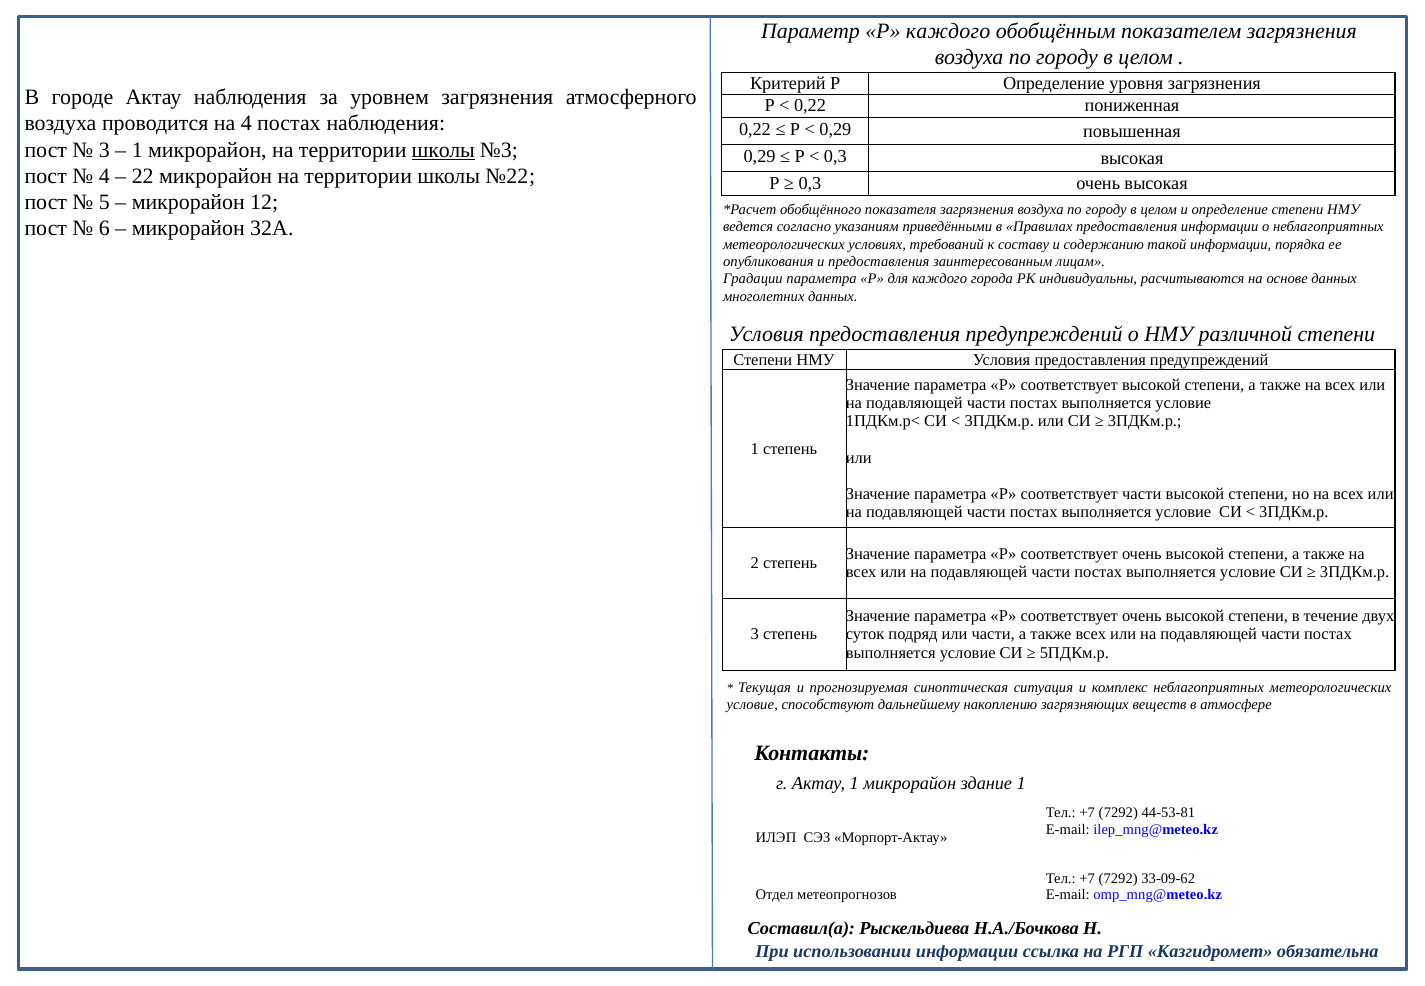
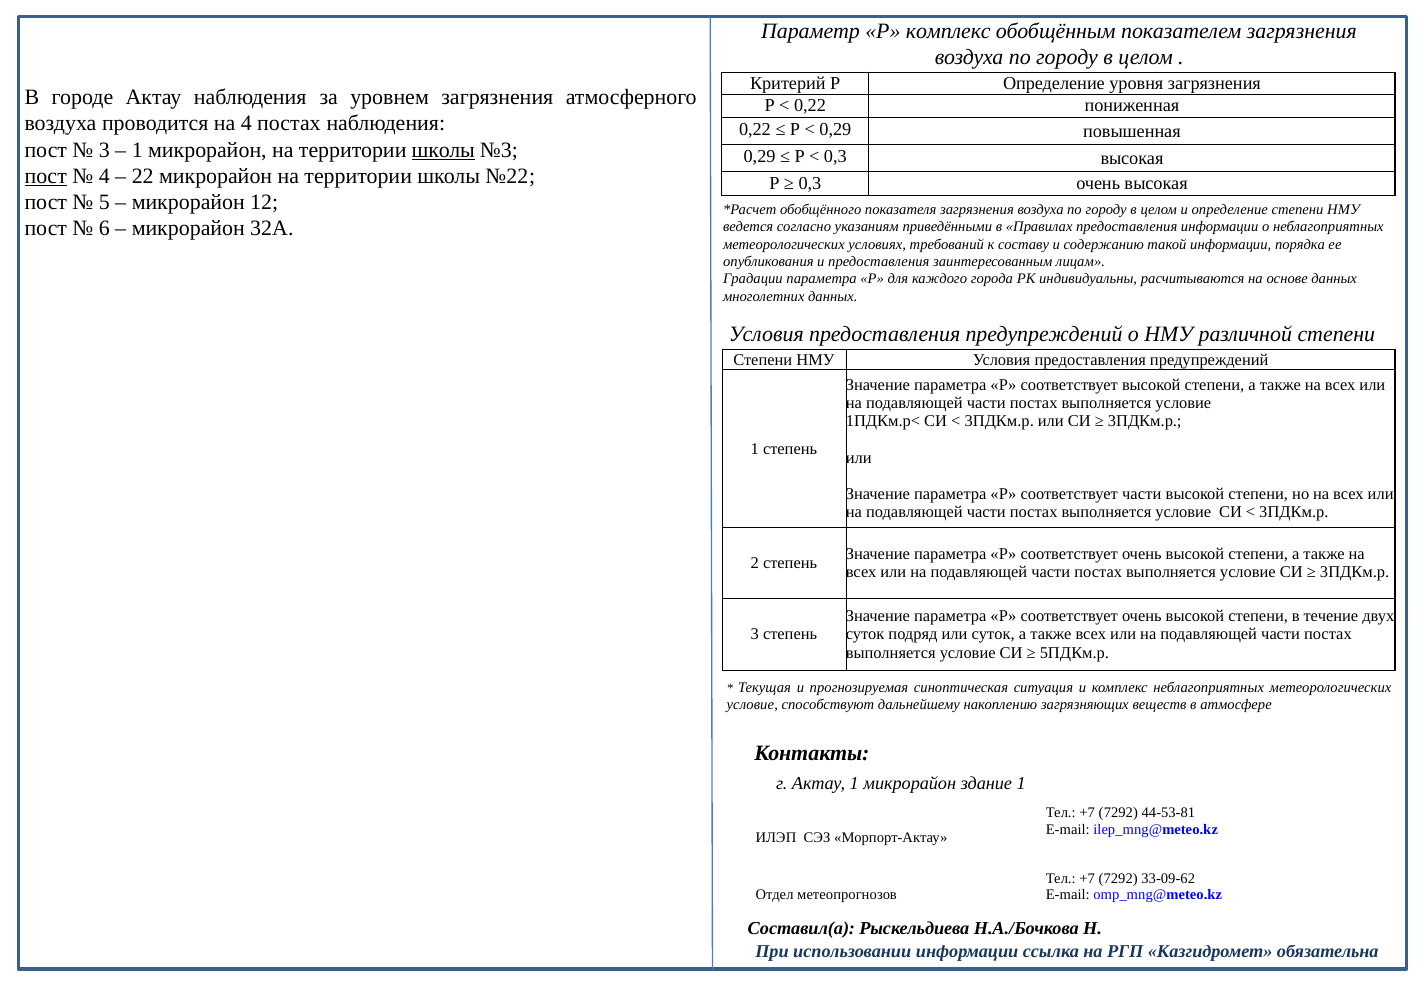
Р каждого: каждого -> комплекс
пост at (46, 176) underline: none -> present
или части: части -> суток
